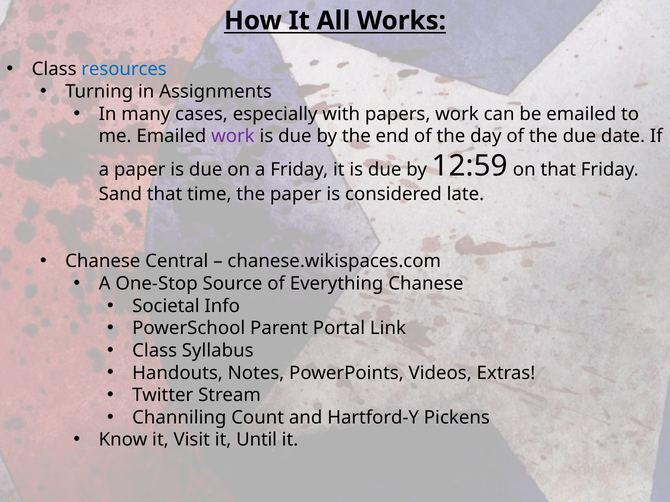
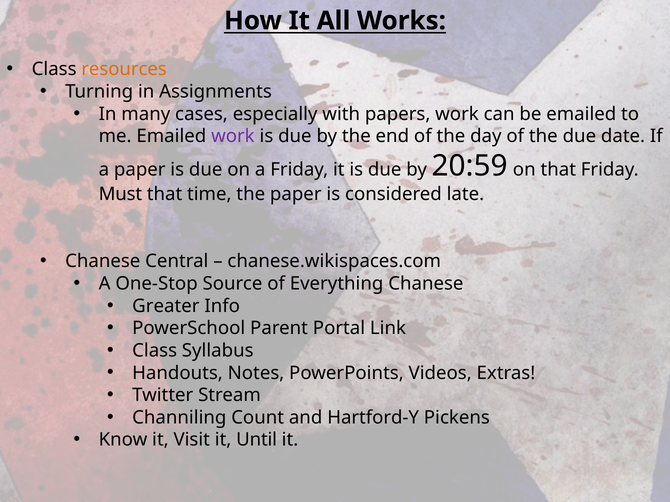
resources colour: blue -> orange
12:59: 12:59 -> 20:59
Sand: Sand -> Must
Societal: Societal -> Greater
